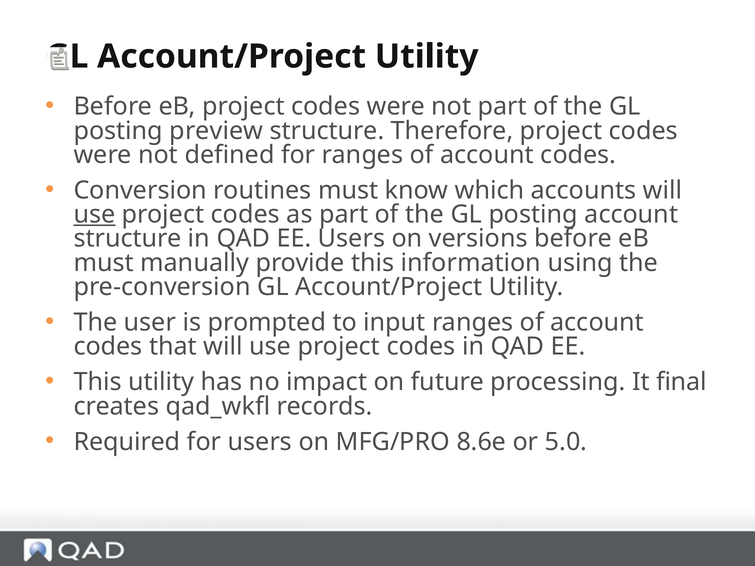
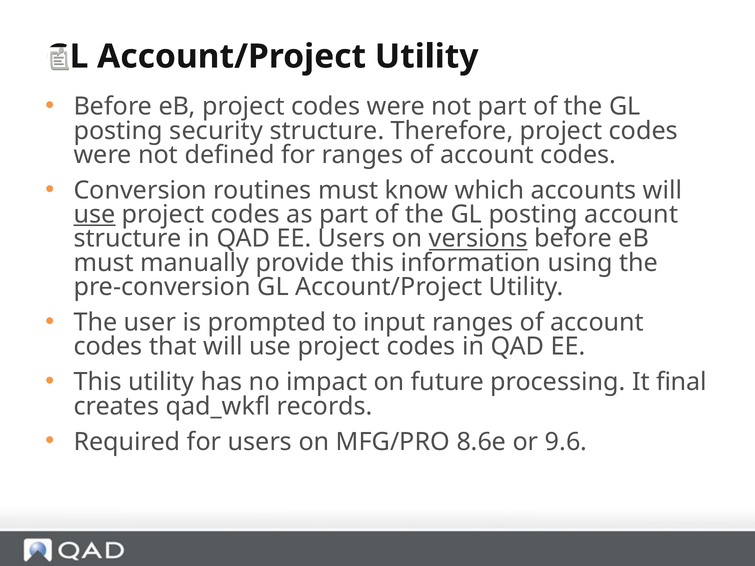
preview: preview -> security
versions underline: none -> present
5.0: 5.0 -> 9.6
